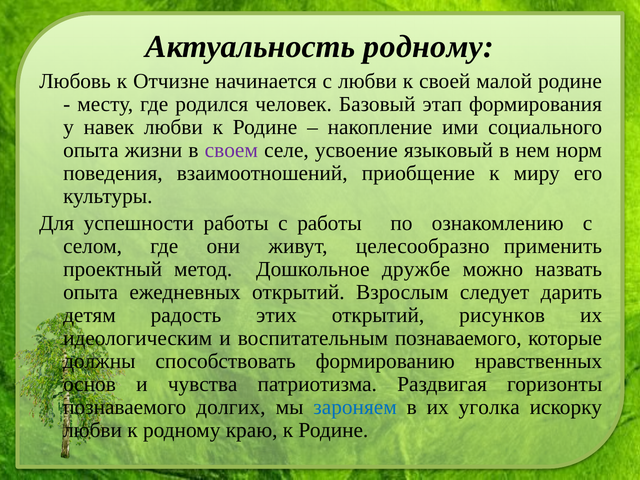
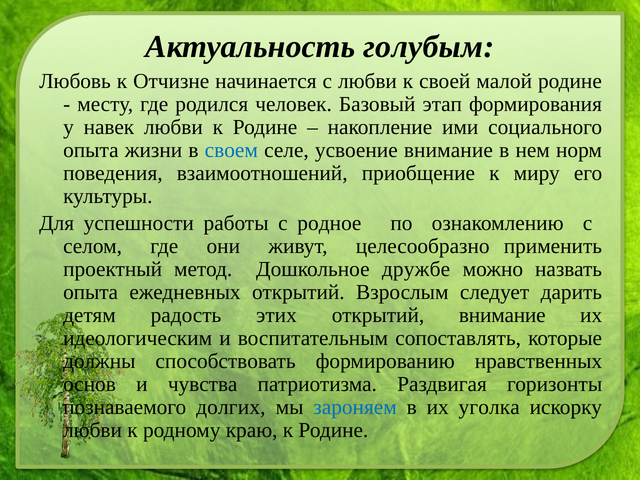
Актуальность родному: родному -> голубым
своем colour: purple -> blue
усвоение языковый: языковый -> внимание
с работы: работы -> родное
открытий рисунков: рисунков -> внимание
воспитательным познаваемого: познаваемого -> сопоставлять
